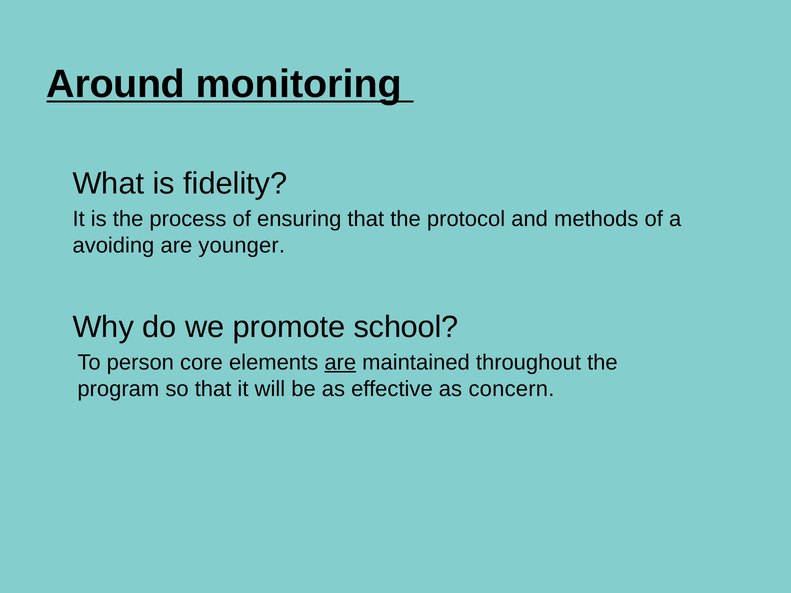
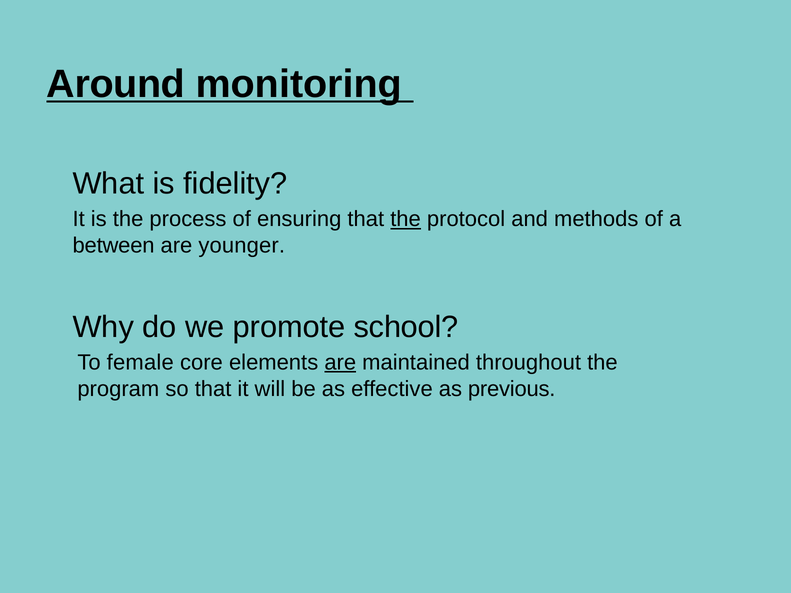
the at (406, 219) underline: none -> present
avoiding: avoiding -> between
person: person -> female
concern: concern -> previous
